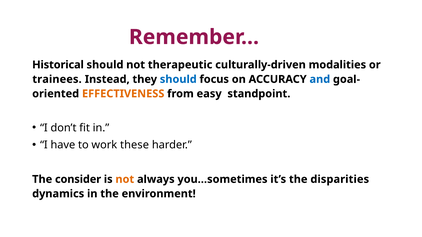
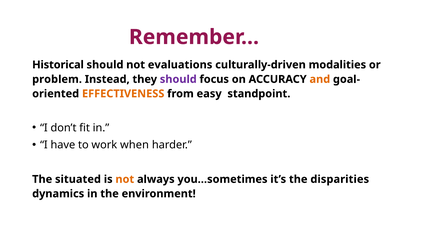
therapeutic: therapeutic -> evaluations
trainees: trainees -> problem
should at (178, 79) colour: blue -> purple
and colour: blue -> orange
these: these -> when
consider: consider -> situated
